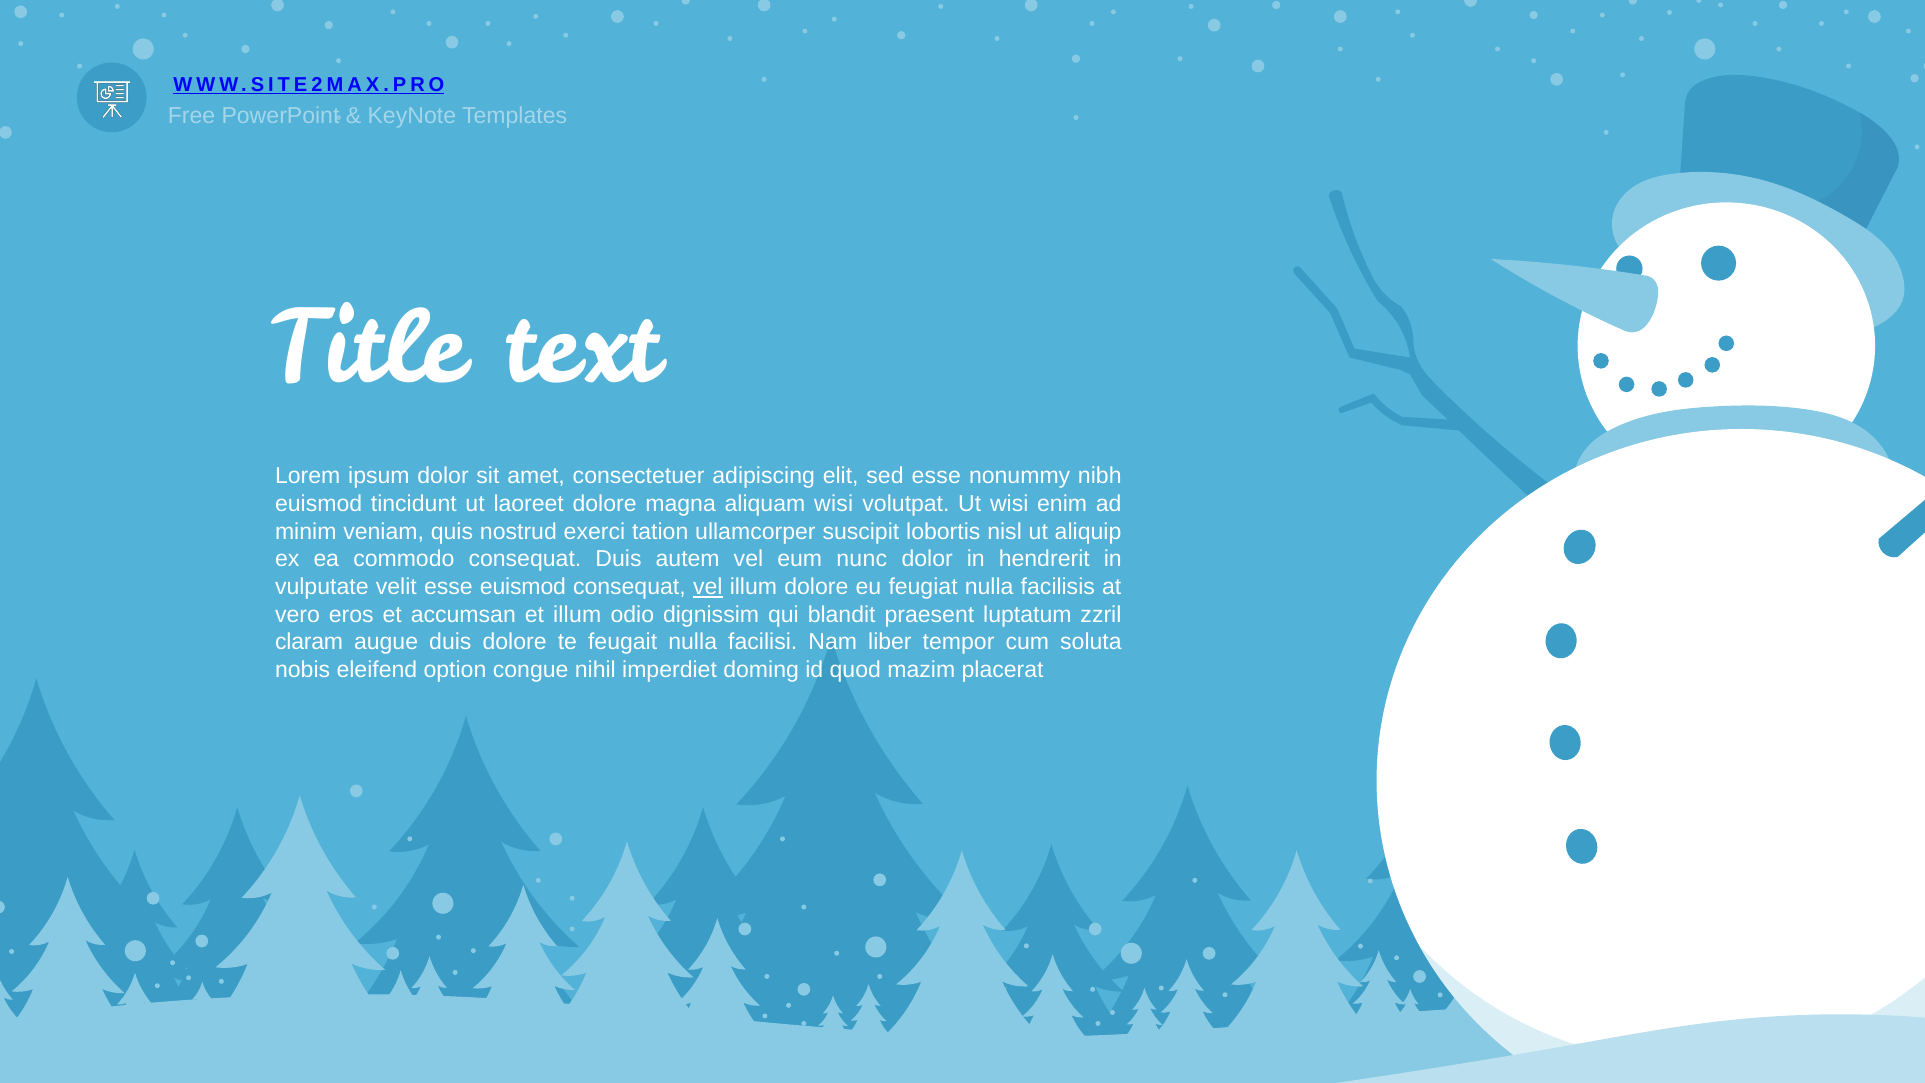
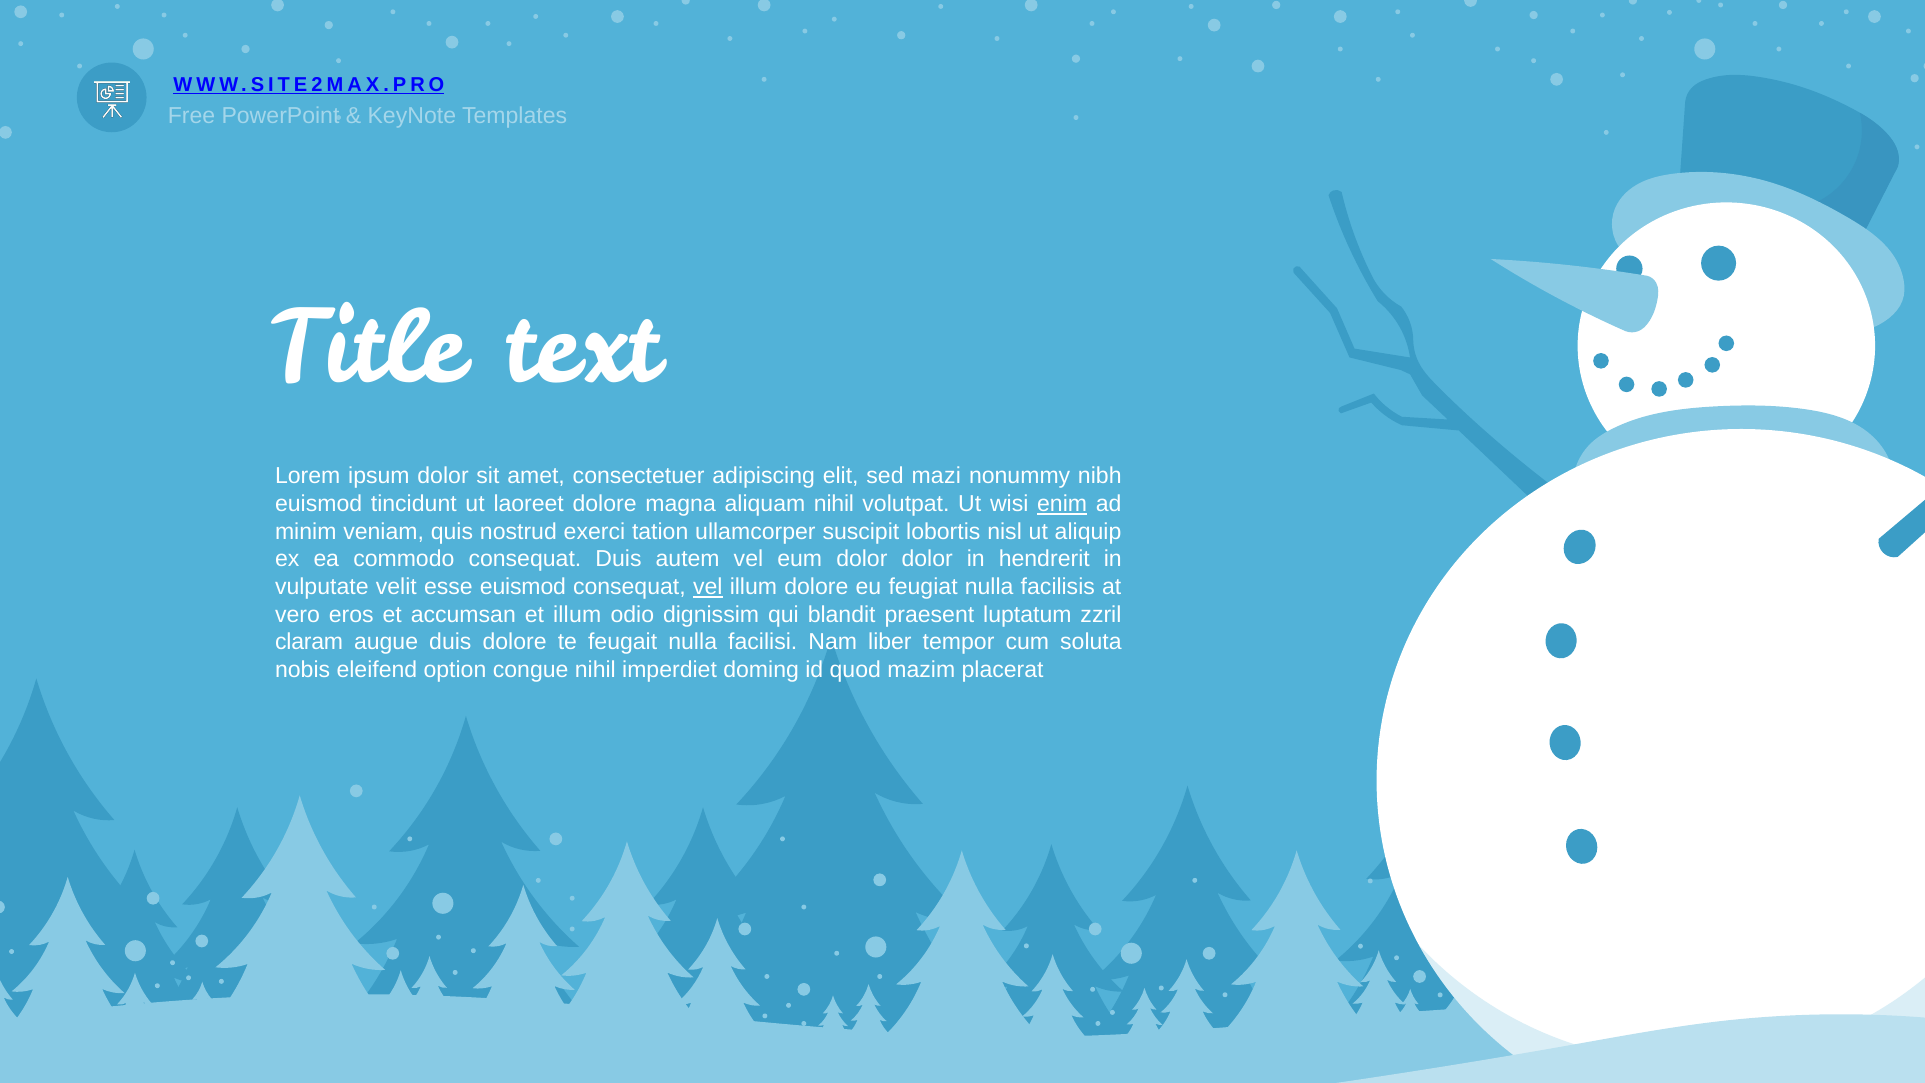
sed esse: esse -> mazi
aliquam wisi: wisi -> nihil
enim underline: none -> present
eum nunc: nunc -> dolor
